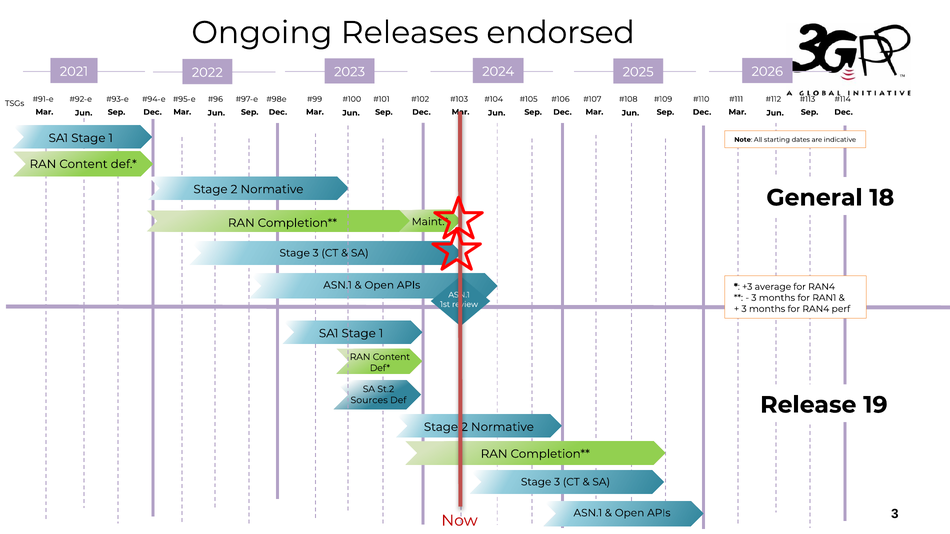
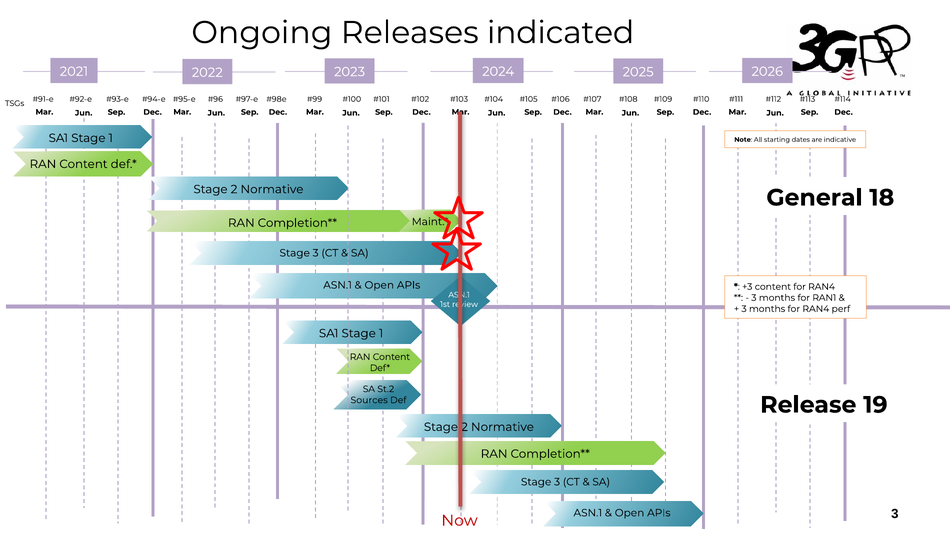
endorsed: endorsed -> indicated
+3 average: average -> content
